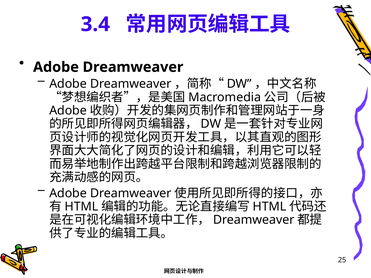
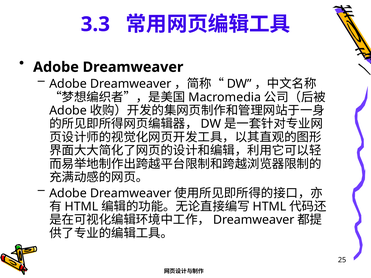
3.4: 3.4 -> 3.3
